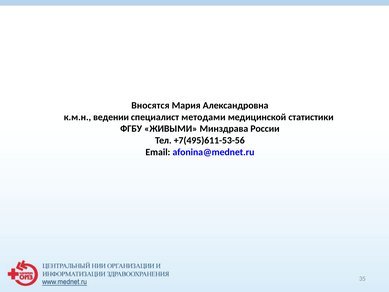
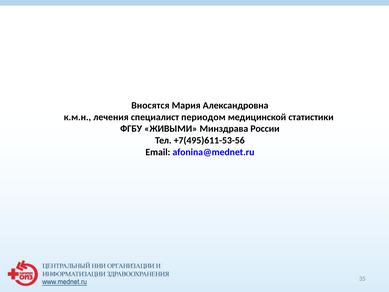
ведении: ведении -> лечения
методами: методами -> периодом
